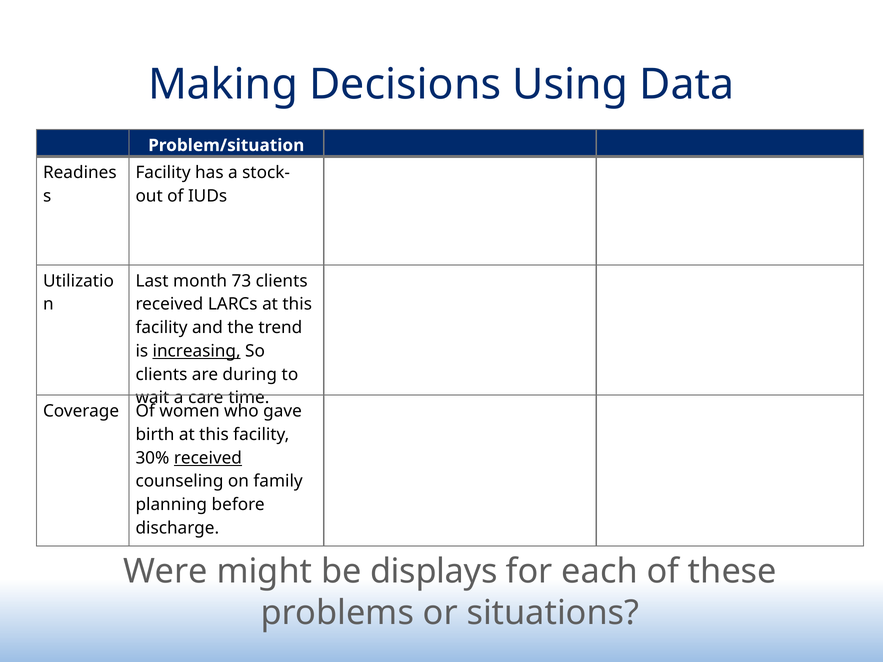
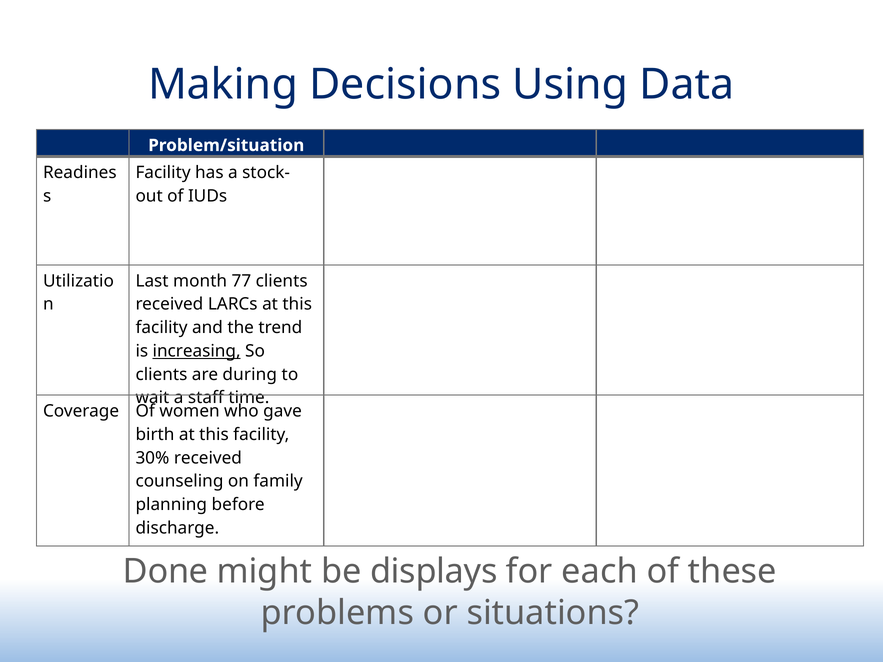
73: 73 -> 77
care: care -> staff
received at (208, 458) underline: present -> none
Were: Were -> Done
